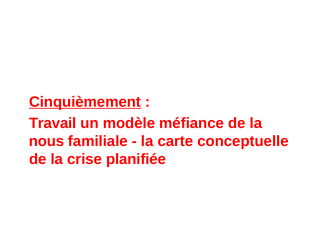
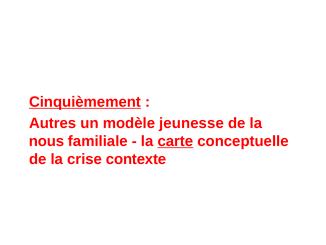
Travail: Travail -> Autres
méfiance: méfiance -> jeunesse
carte underline: none -> present
planifiée: planifiée -> contexte
